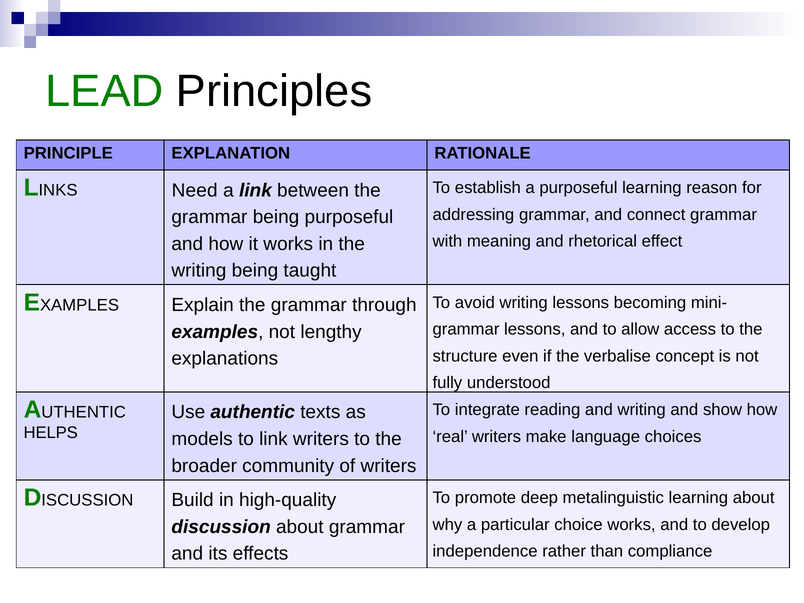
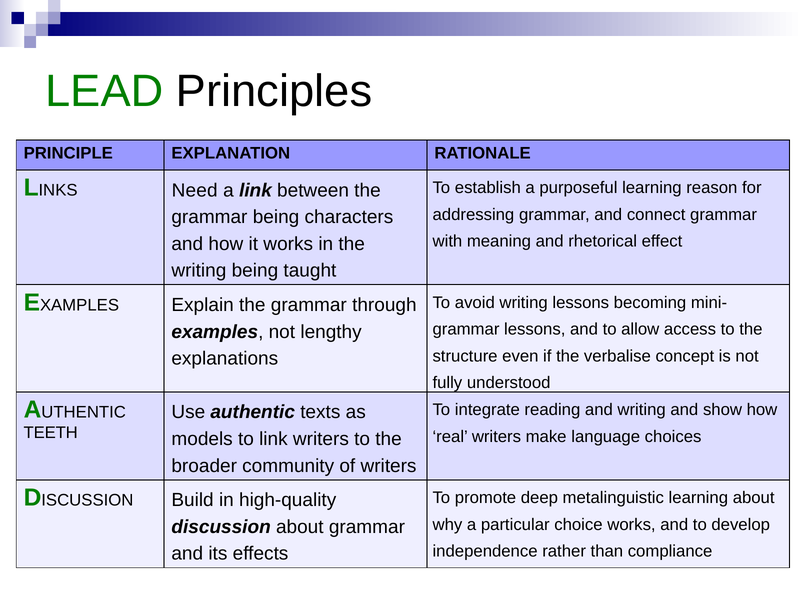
being purposeful: purposeful -> characters
HELPS: HELPS -> TEETH
